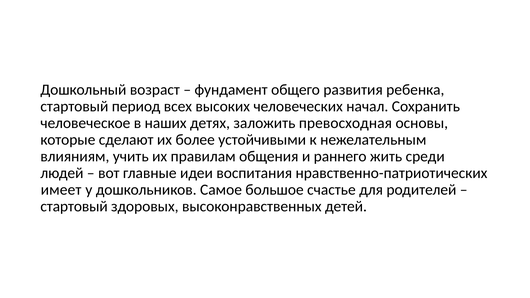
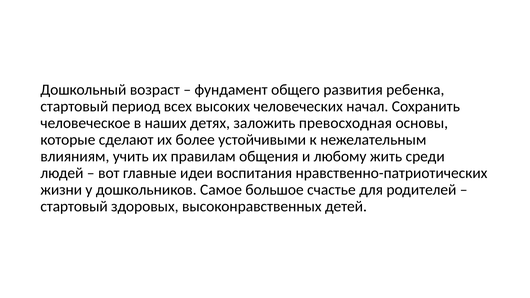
раннего: раннего -> любому
имеет: имеет -> жизни
